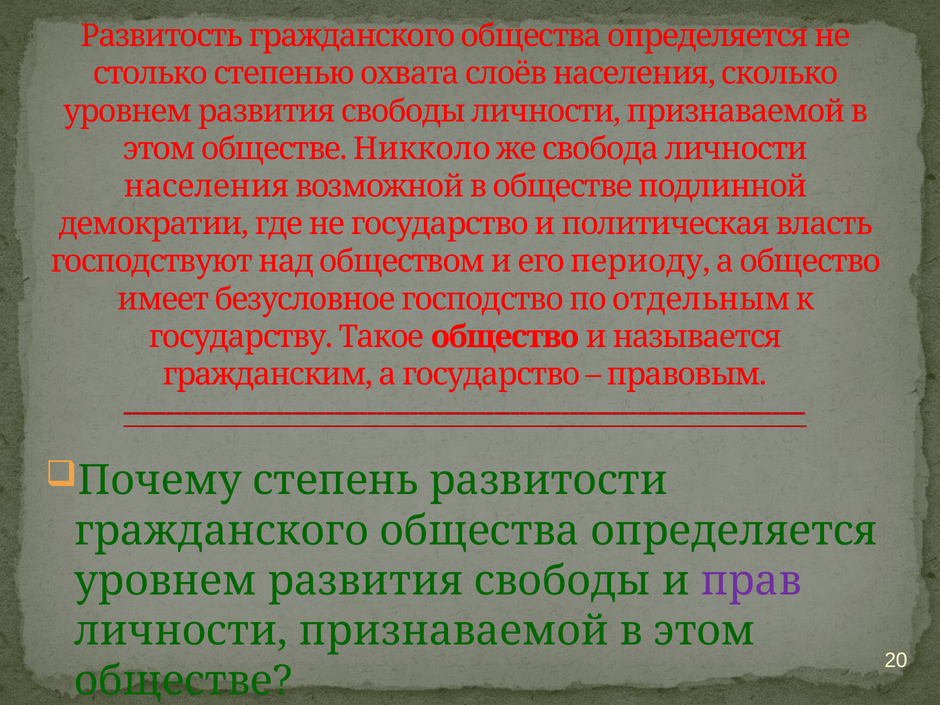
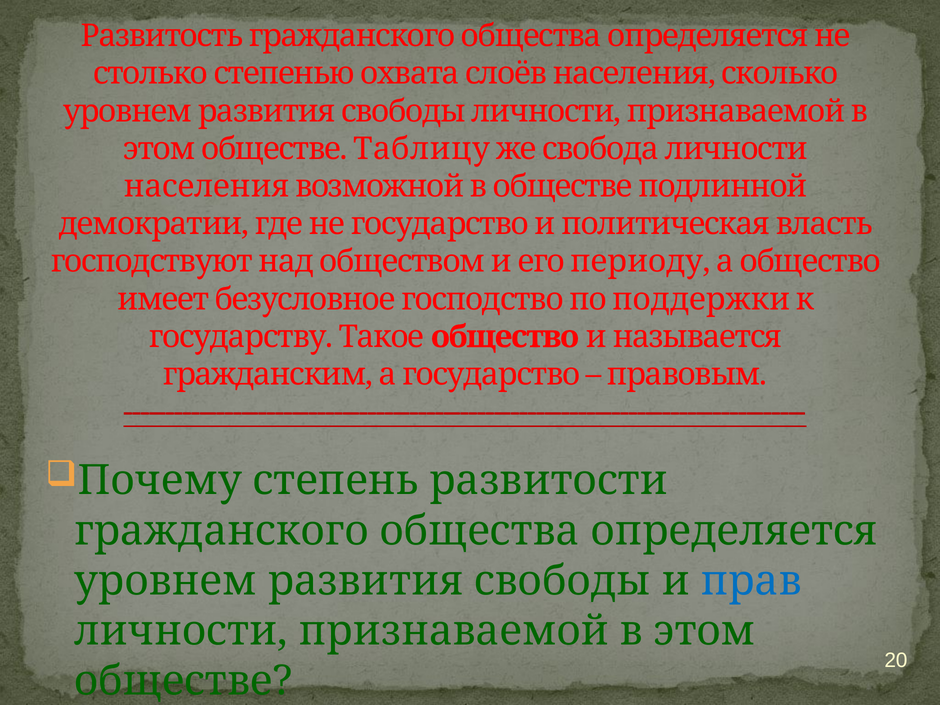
Никколо: Никколо -> Таблицу
отдельным: отдельным -> поддержки
прав colour: purple -> blue
